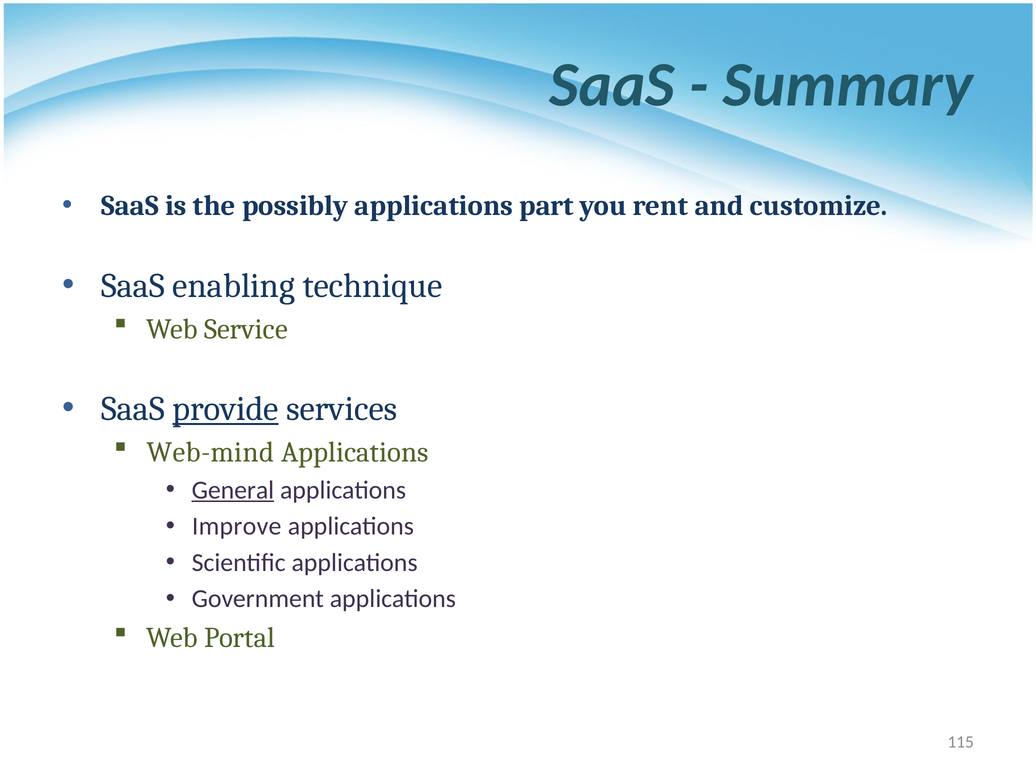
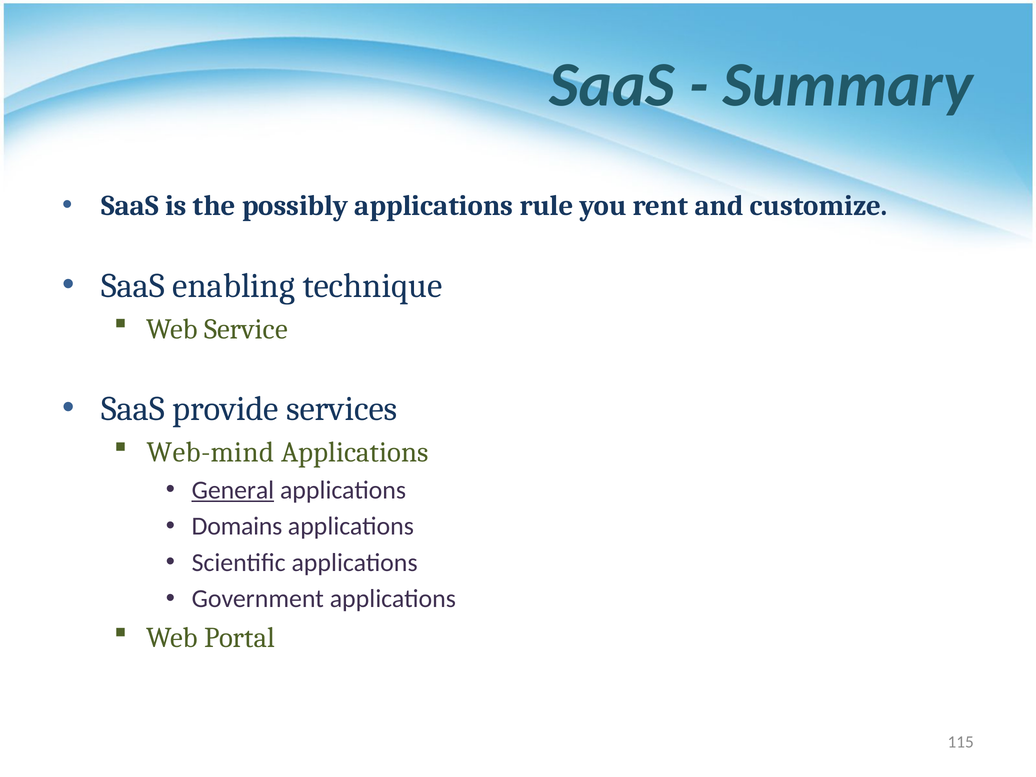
part: part -> rule
provide underline: present -> none
Improve: Improve -> Domains
